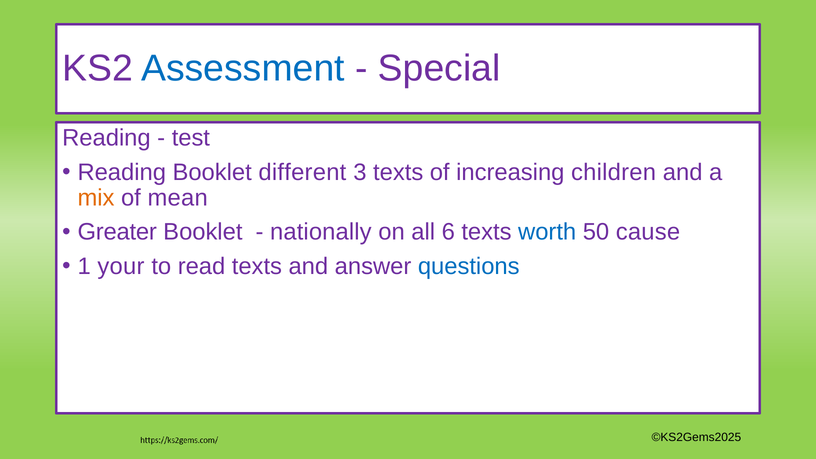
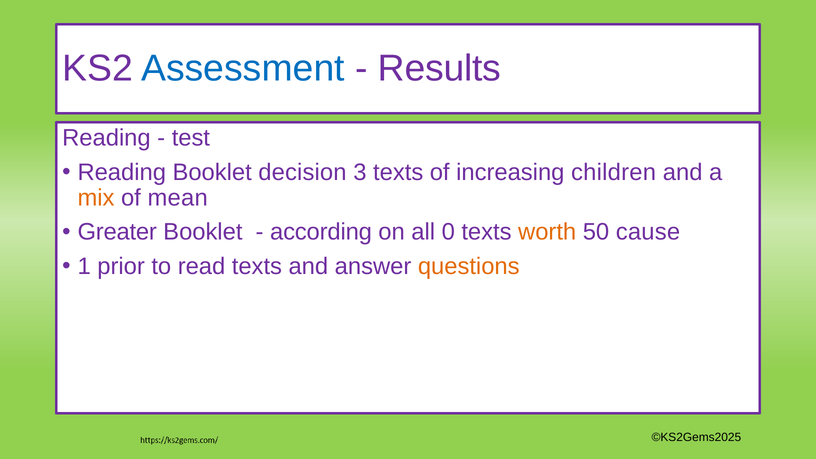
Special: Special -> Results
different: different -> decision
nationally: nationally -> according
6: 6 -> 0
worth colour: blue -> orange
your: your -> prior
questions colour: blue -> orange
